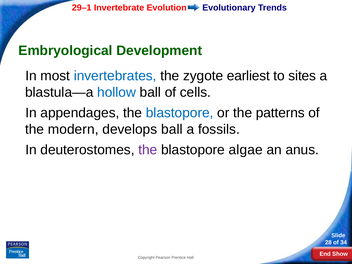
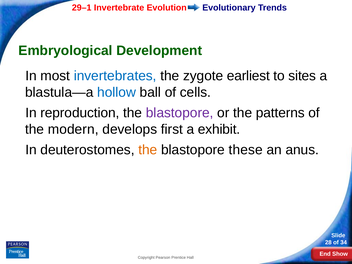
appendages: appendages -> reproduction
blastopore at (180, 113) colour: blue -> purple
develops ball: ball -> first
fossils: fossils -> exhibit
the at (148, 150) colour: purple -> orange
algae: algae -> these
